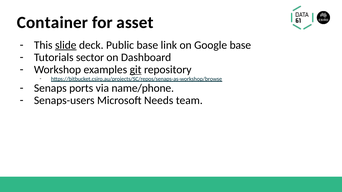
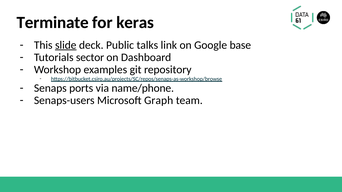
Container: Container -> Terminate
asset: asset -> keras
Public base: base -> talks
git underline: present -> none
Needs: Needs -> Graph
